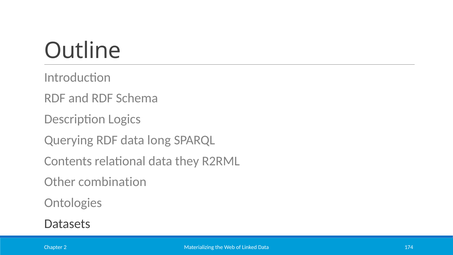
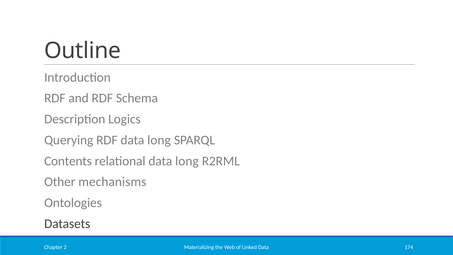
relational data they: they -> long
combination: combination -> mechanisms
